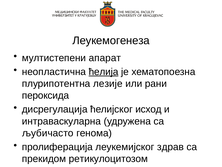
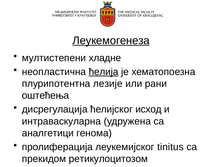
Леукемогенеза underline: none -> present
апарат: апарат -> хладне
пероксида: пероксида -> оштећења
љубичасто: љубичасто -> аналгетици
здрав: здрав -> tinitus
